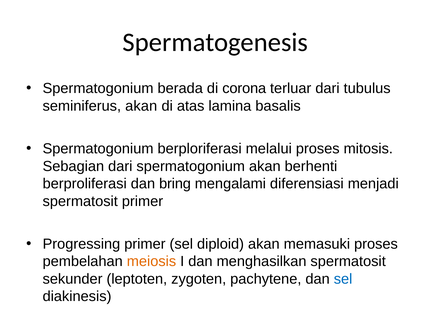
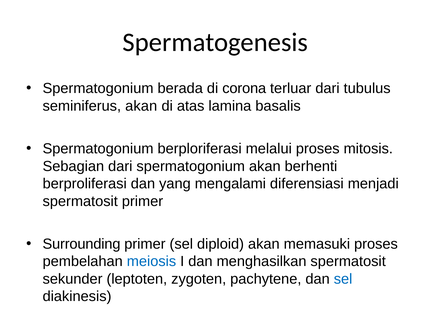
bring: bring -> yang
Progressing: Progressing -> Surrounding
meiosis colour: orange -> blue
